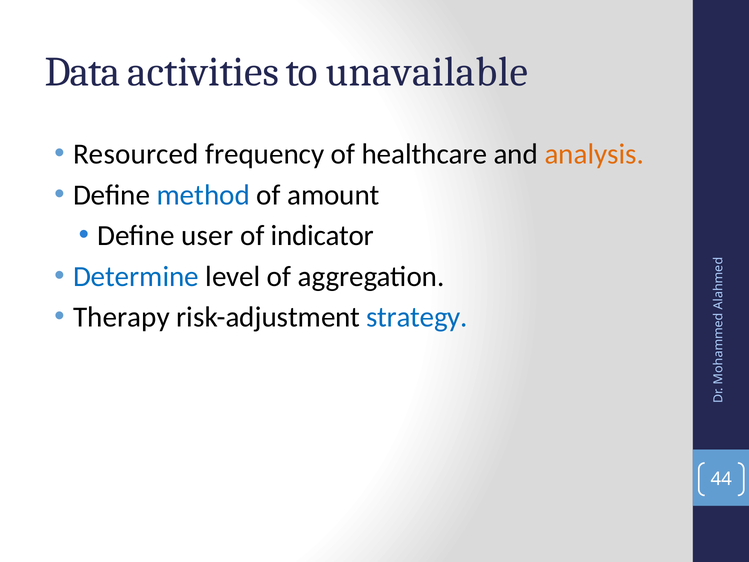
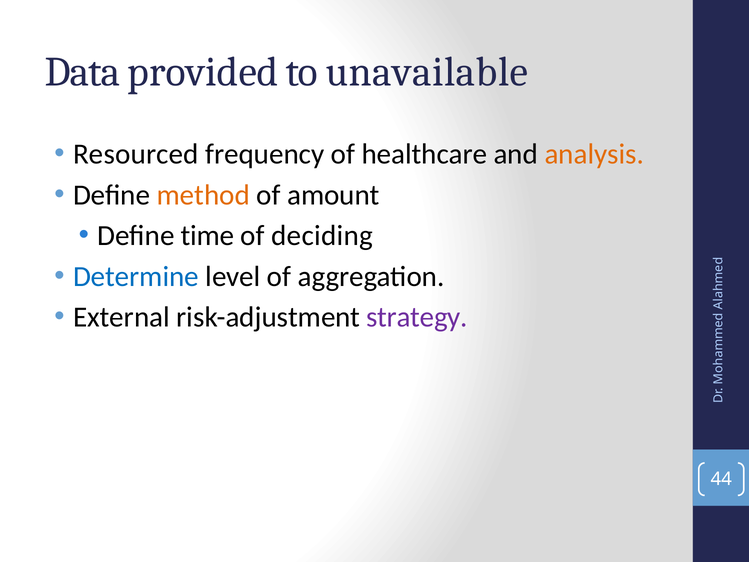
activities: activities -> provided
method colour: blue -> orange
user: user -> time
indicator: indicator -> deciding
Therapy: Therapy -> External
strategy colour: blue -> purple
